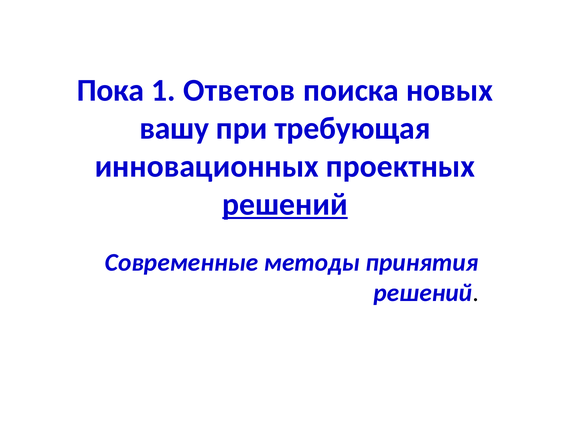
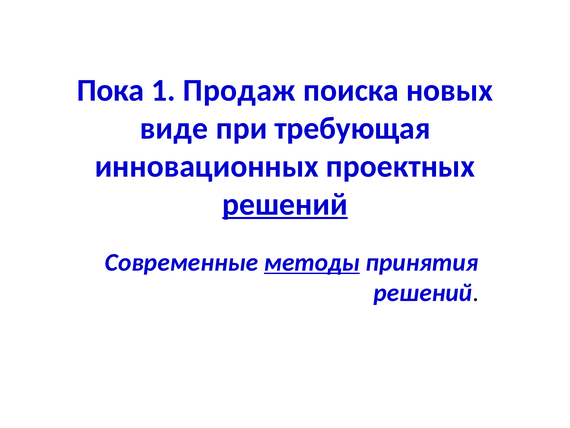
Ответов: Ответов -> Продаж
вашу: вашу -> виде
методы underline: none -> present
